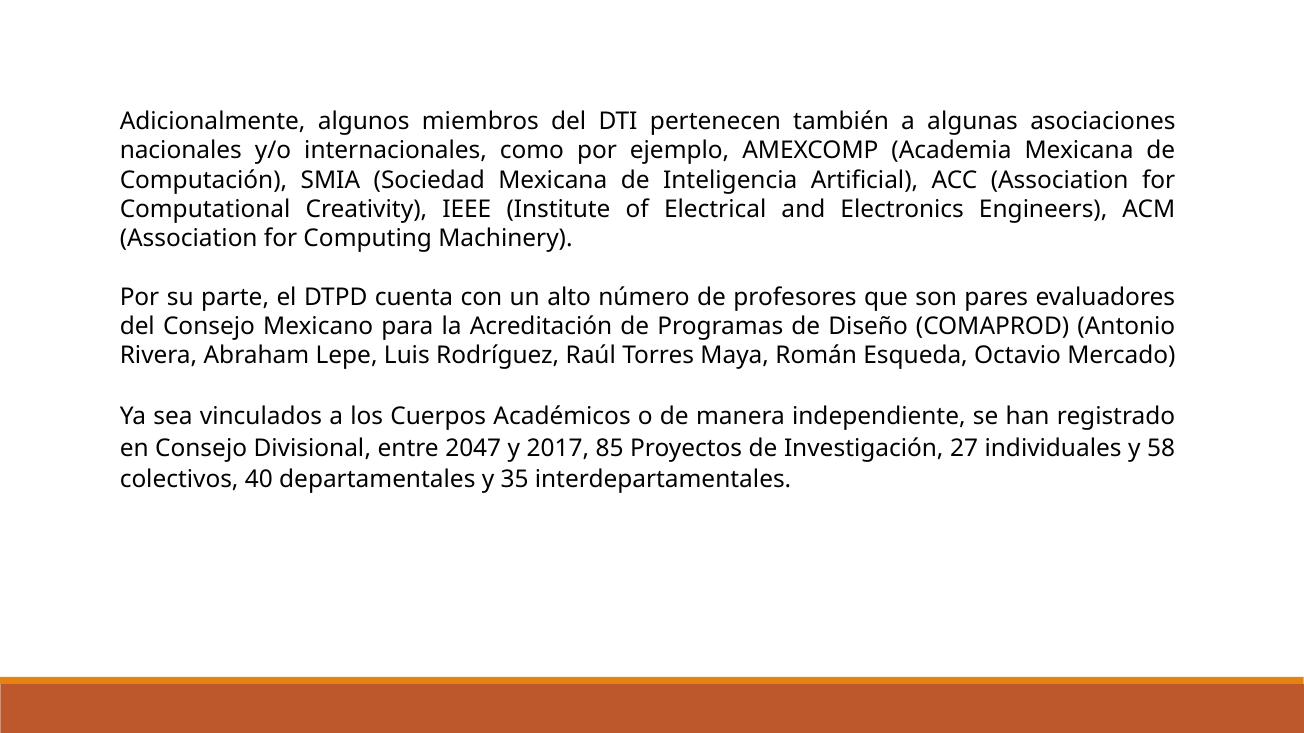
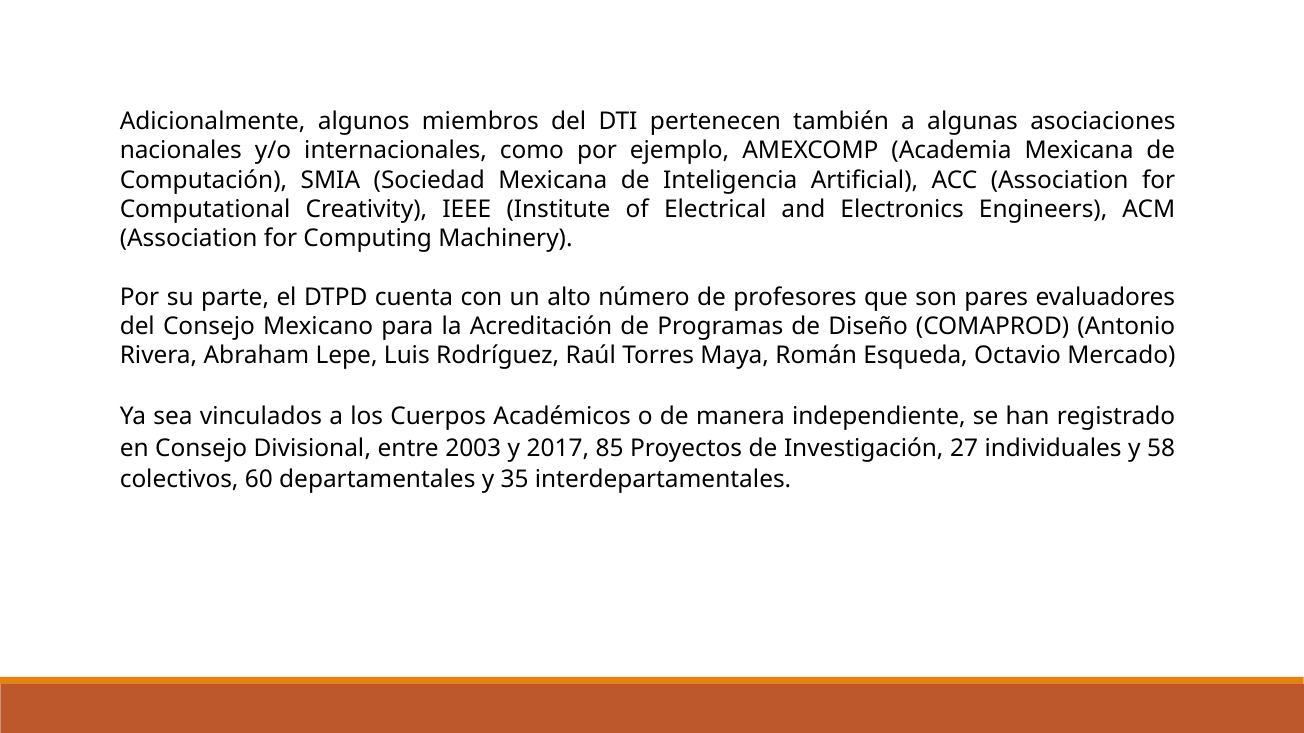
2047: 2047 -> 2003
40: 40 -> 60
